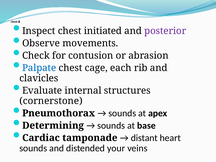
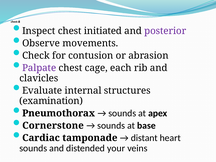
Palpate colour: blue -> purple
cornerstone: cornerstone -> examination
Determining: Determining -> Cornerstone
